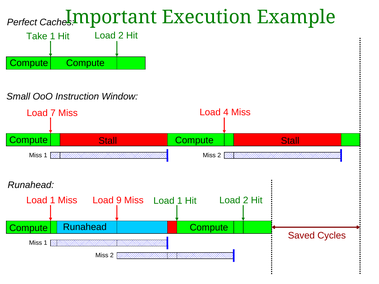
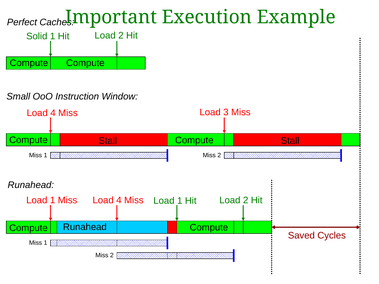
Take: Take -> Solid
4: 4 -> 3
7 at (53, 113): 7 -> 4
9 at (119, 200): 9 -> 4
